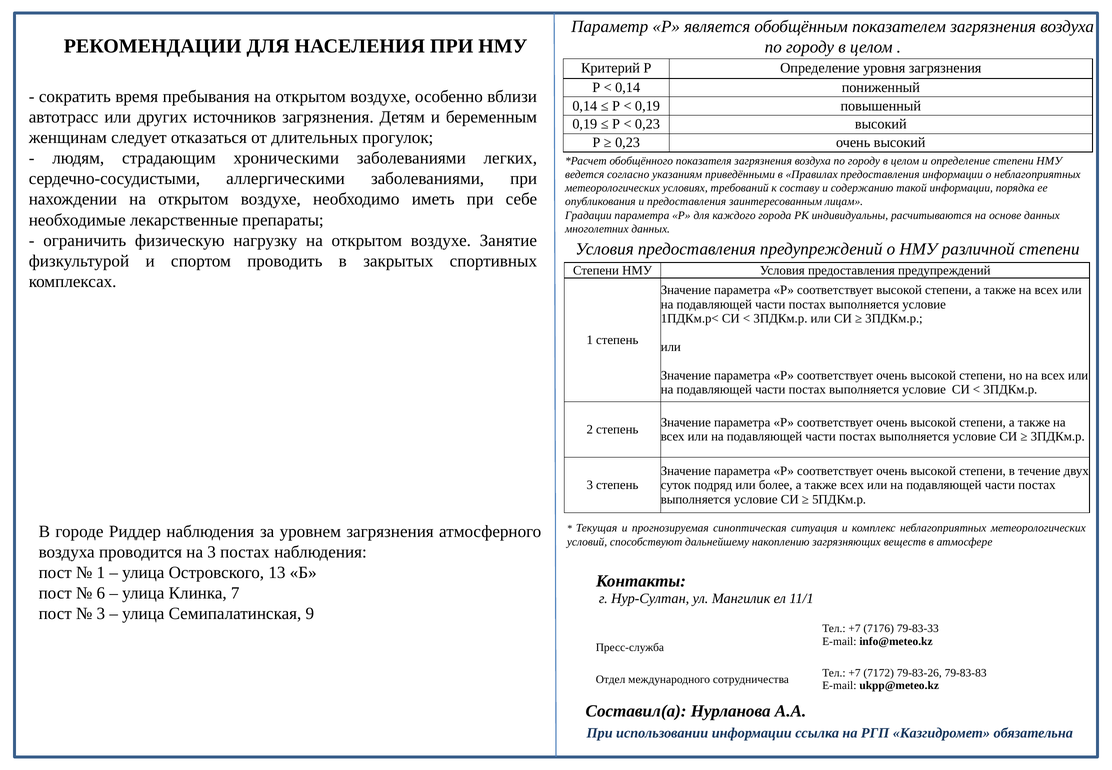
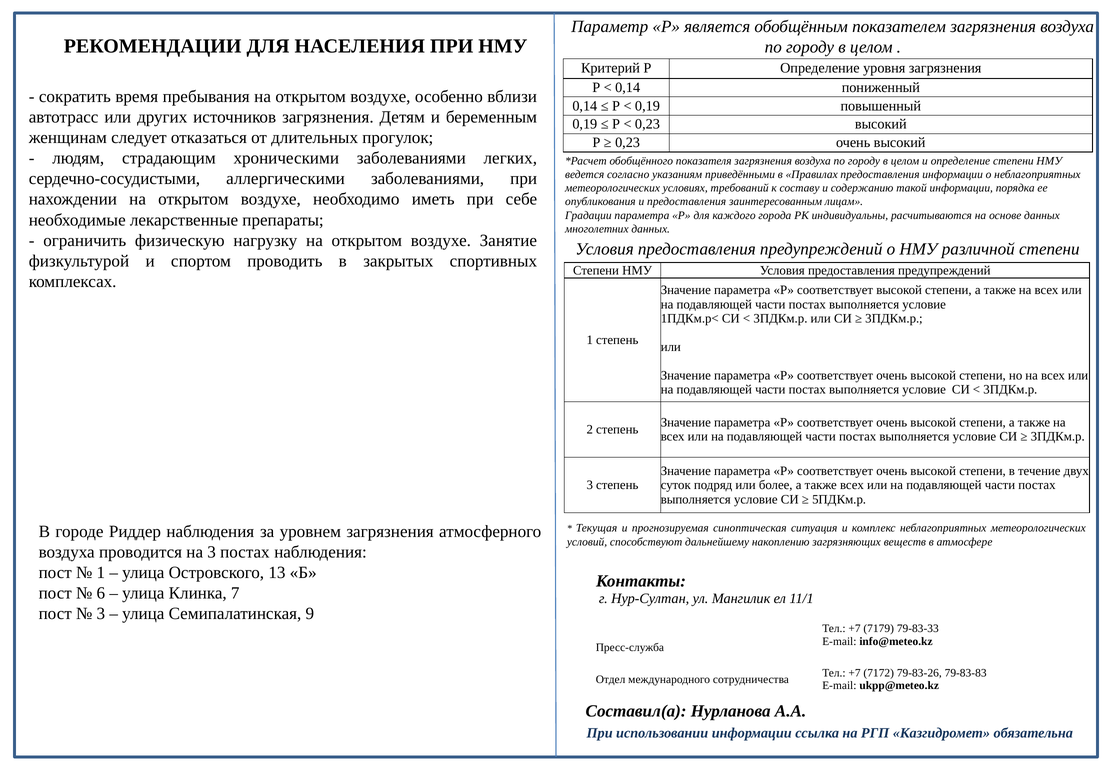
7176: 7176 -> 7179
